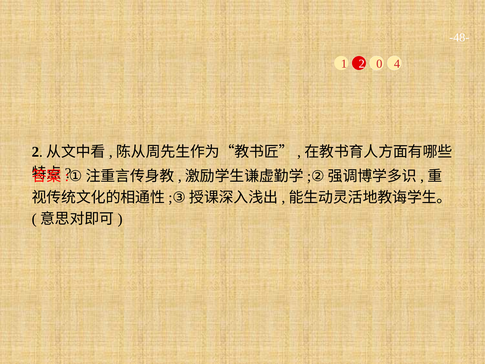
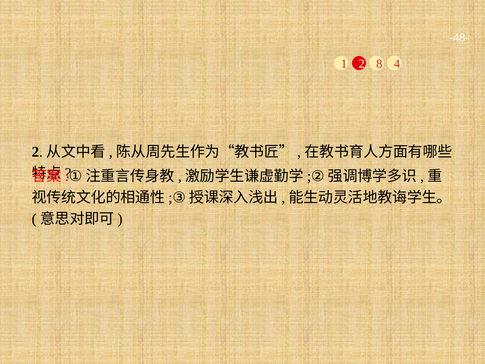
0: 0 -> 8
